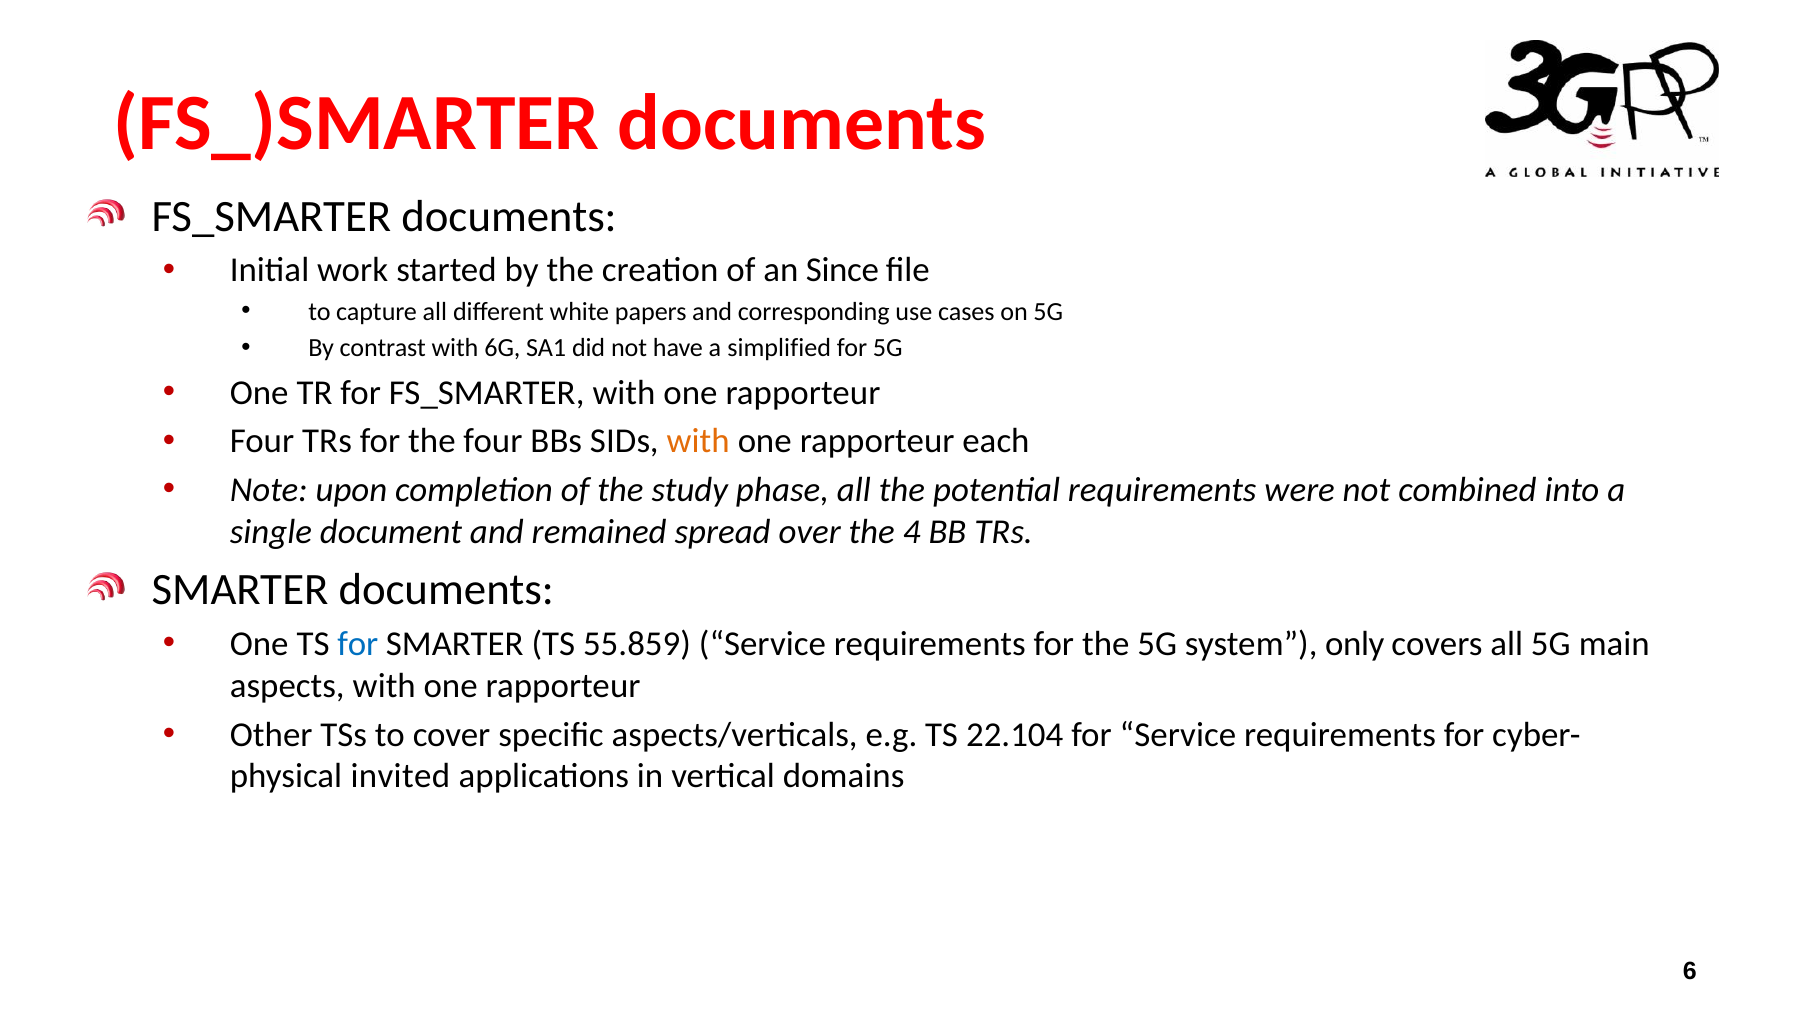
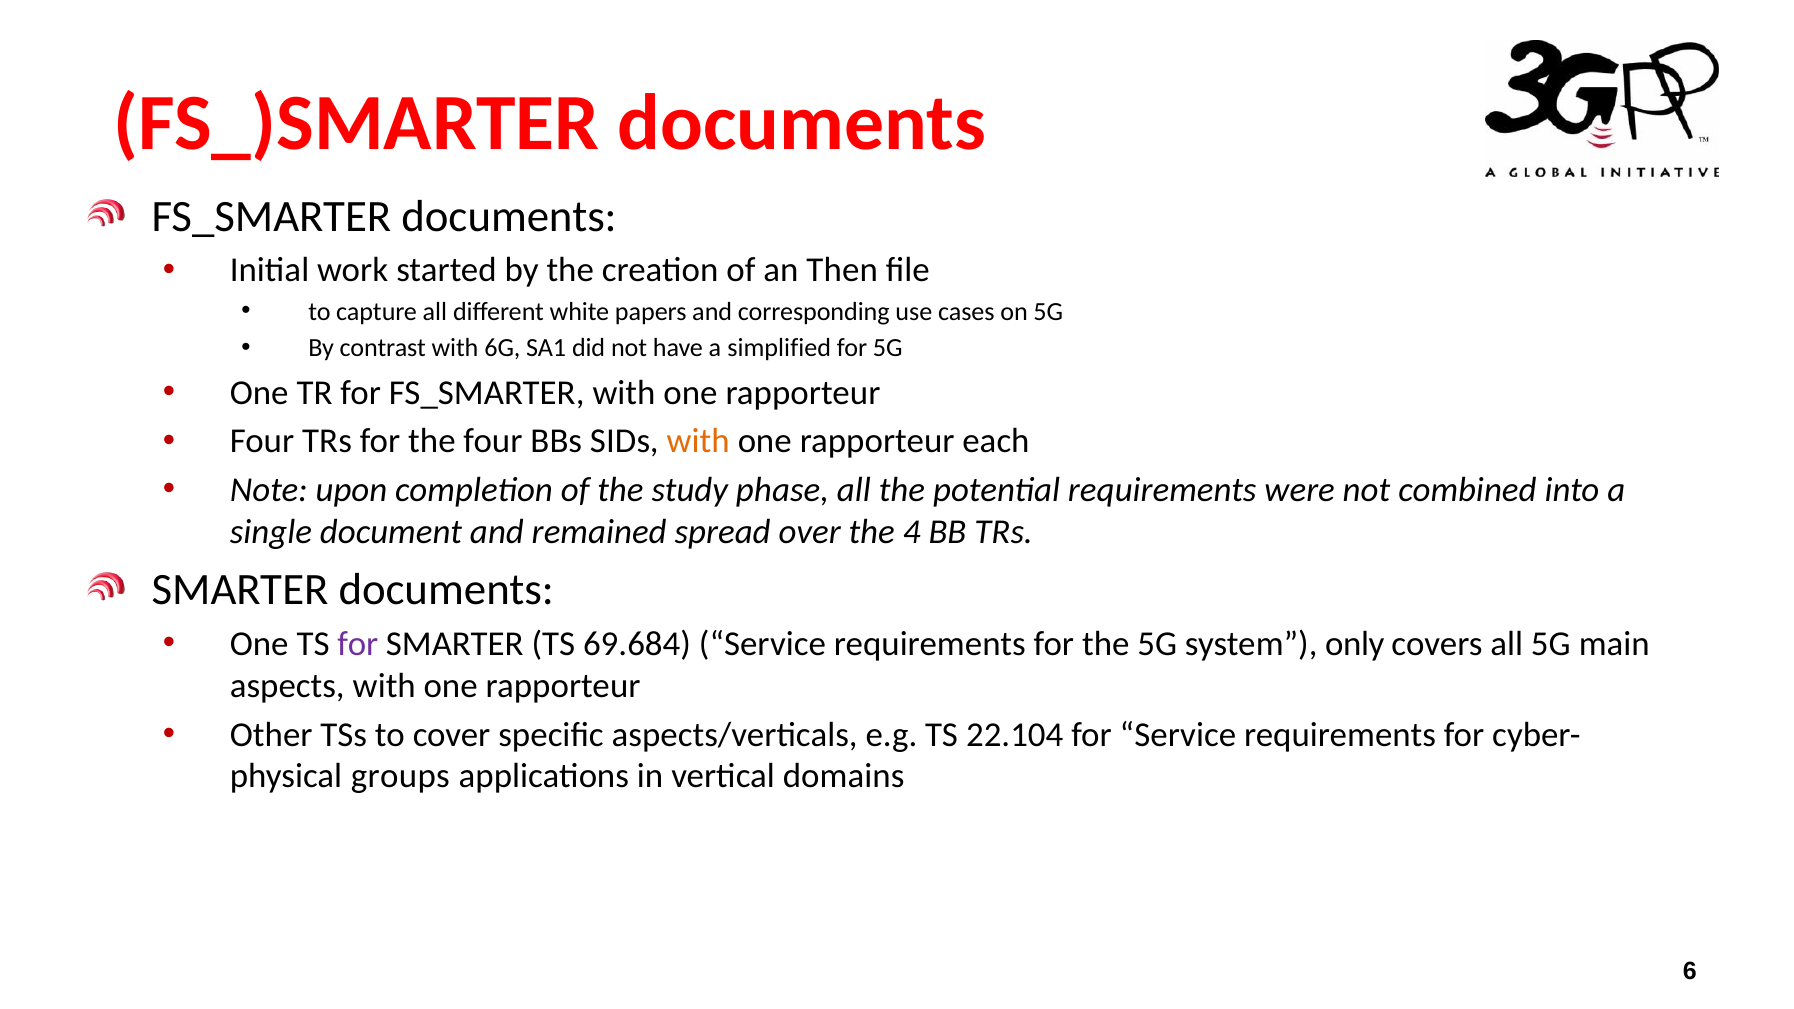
Since: Since -> Then
for at (358, 644) colour: blue -> purple
55.859: 55.859 -> 69.684
invited: invited -> groups
